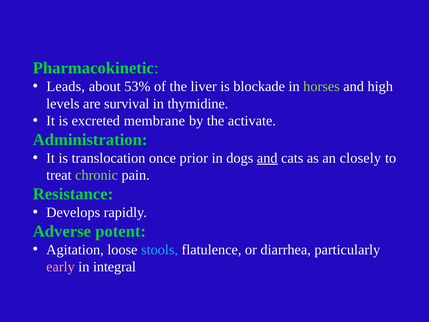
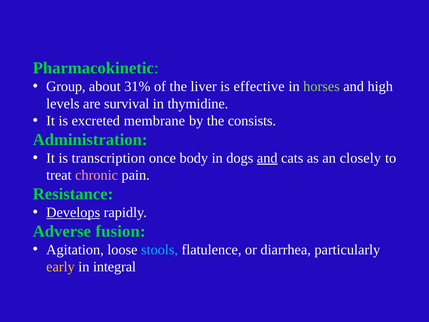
Leads: Leads -> Group
53%: 53% -> 31%
blockade: blockade -> effective
activate: activate -> consists
translocation: translocation -> transcription
prior: prior -> body
chronic colour: light green -> pink
Develops underline: none -> present
potent: potent -> fusion
early colour: pink -> yellow
